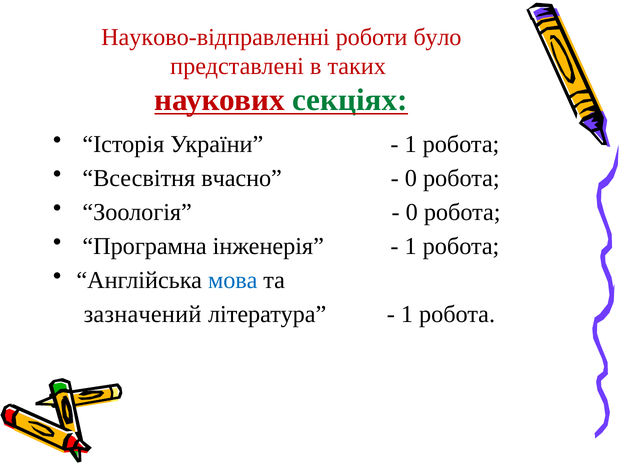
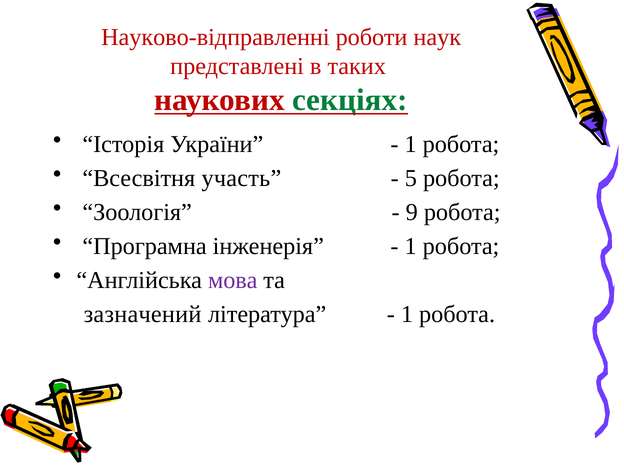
було: було -> наук
вчасно: вчасно -> участь
0 at (411, 178): 0 -> 5
0 at (412, 212): 0 -> 9
мова colour: blue -> purple
